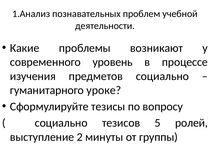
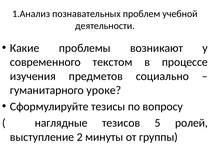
уровень: уровень -> текстом
социально at (61, 123): социально -> наглядные
